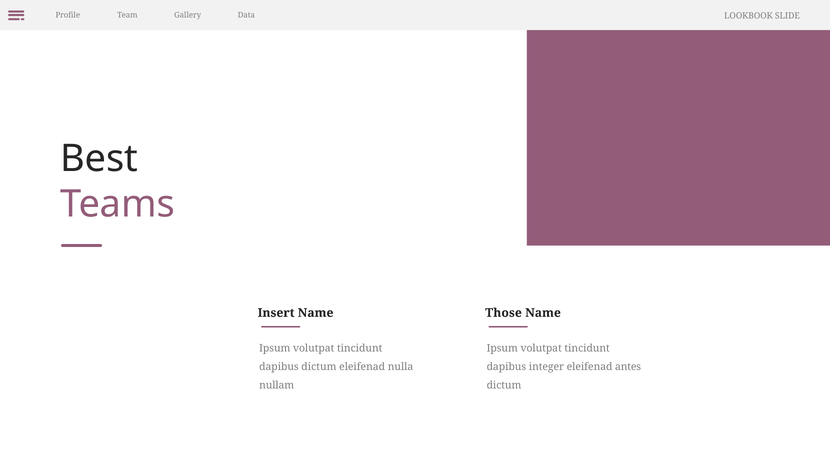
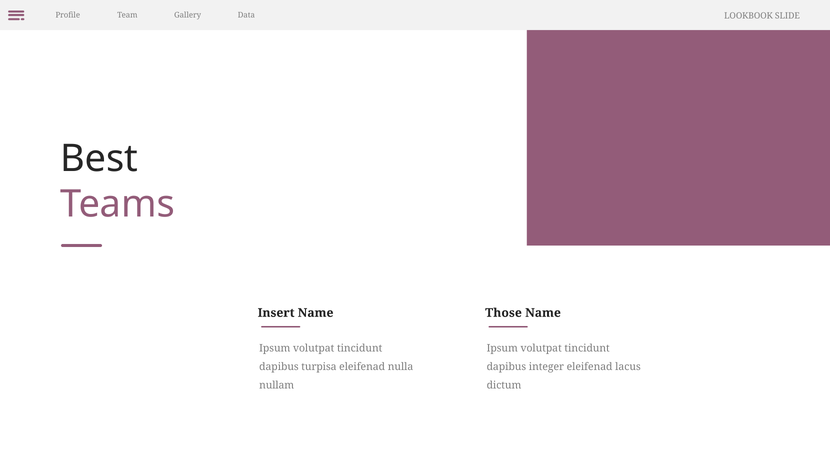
dapibus dictum: dictum -> turpisa
antes: antes -> lacus
